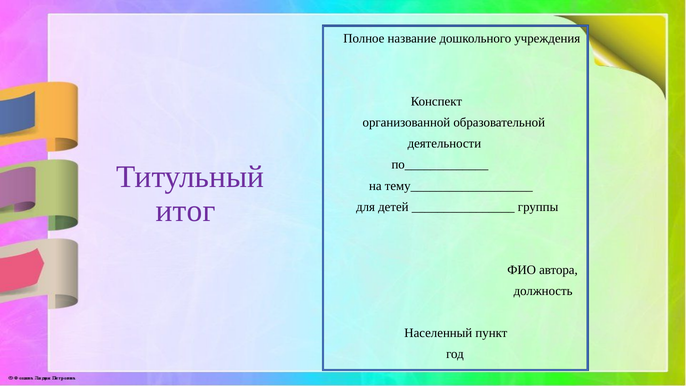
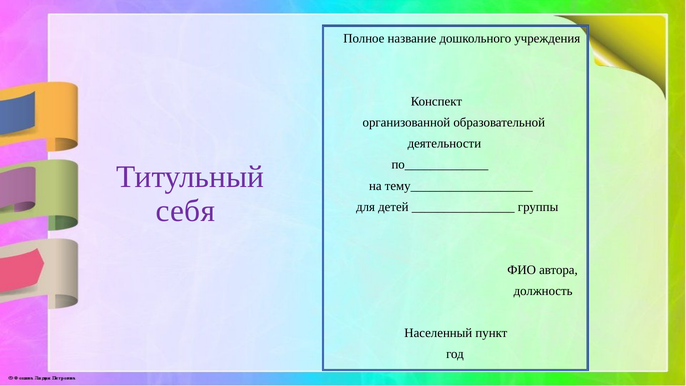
итог: итог -> себя
